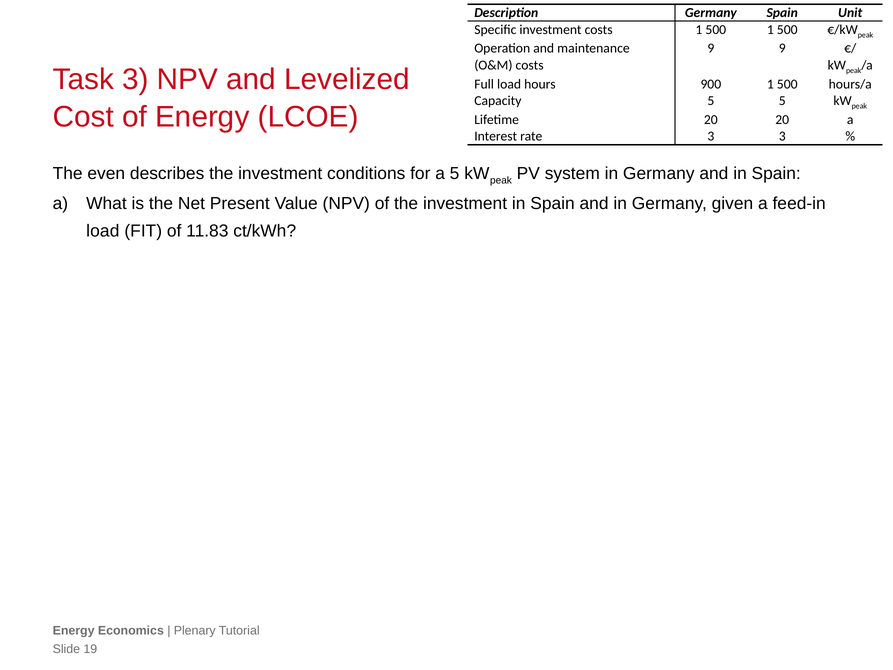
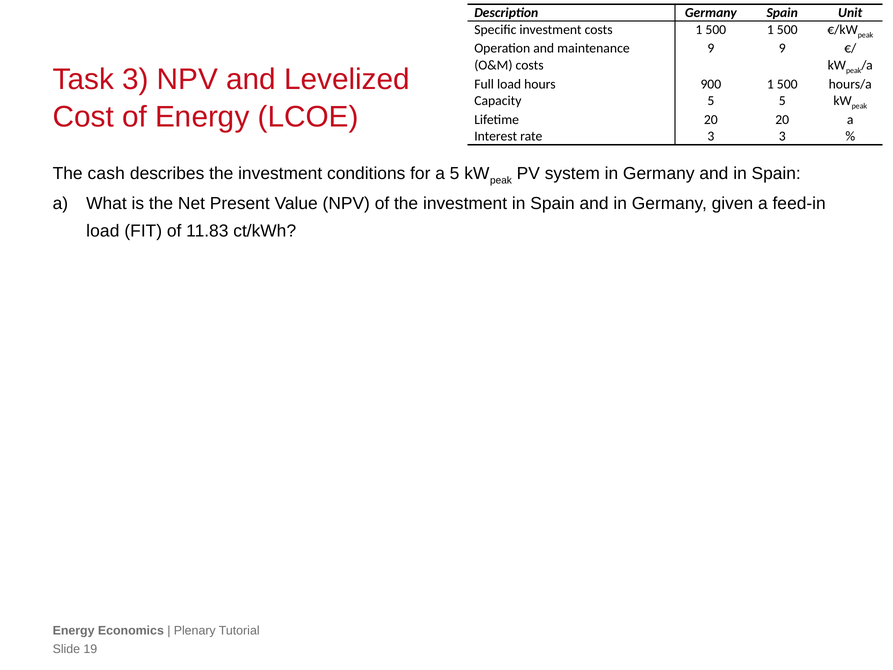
even: even -> cash
